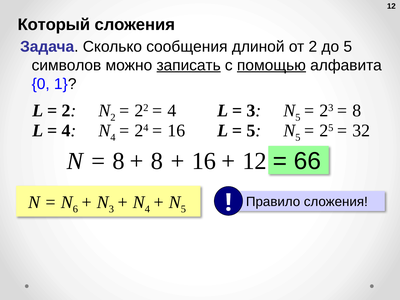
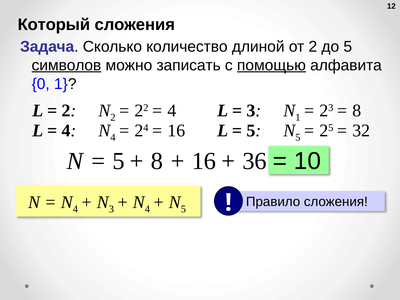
сообщения: сообщения -> количество
символов underline: none -> present
записать underline: present -> none
3 N 5: 5 -> 1
8 at (119, 161): 8 -> 5
12 at (255, 161): 12 -> 36
66: 66 -> 10
6 at (75, 209): 6 -> 4
